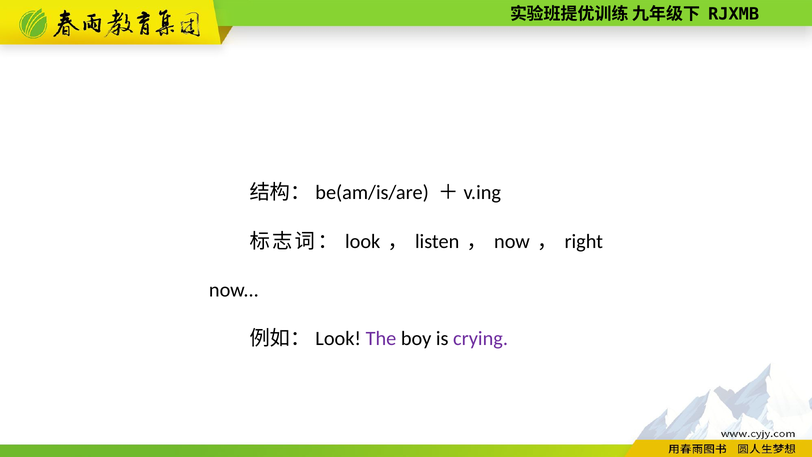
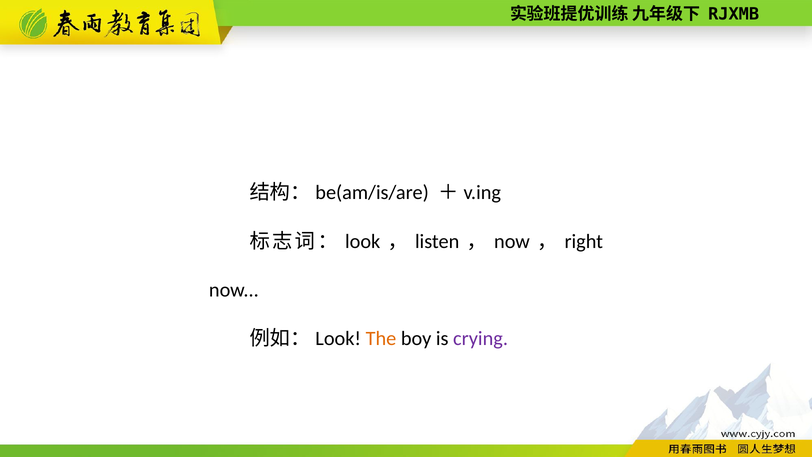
The colour: purple -> orange
